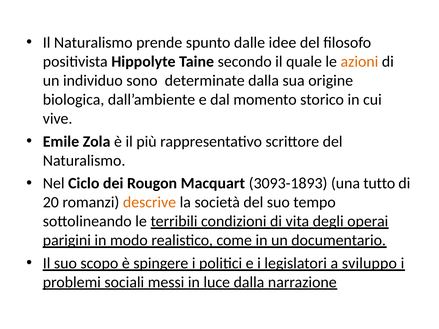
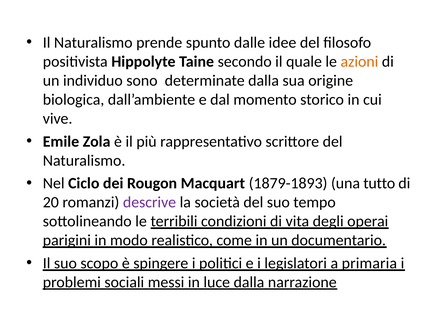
3093-1893: 3093-1893 -> 1879-1893
descrive colour: orange -> purple
sviluppo: sviluppo -> primaria
